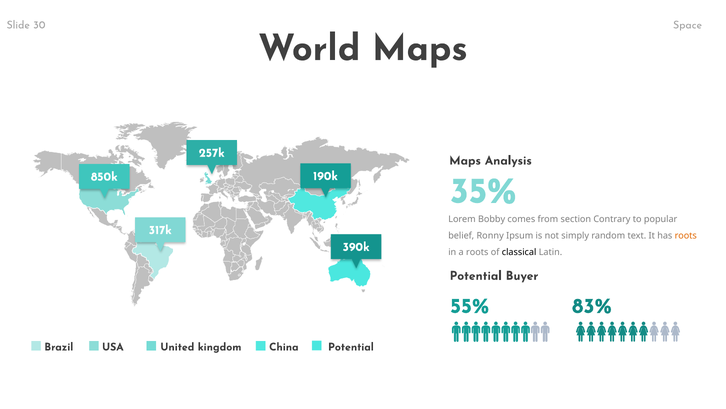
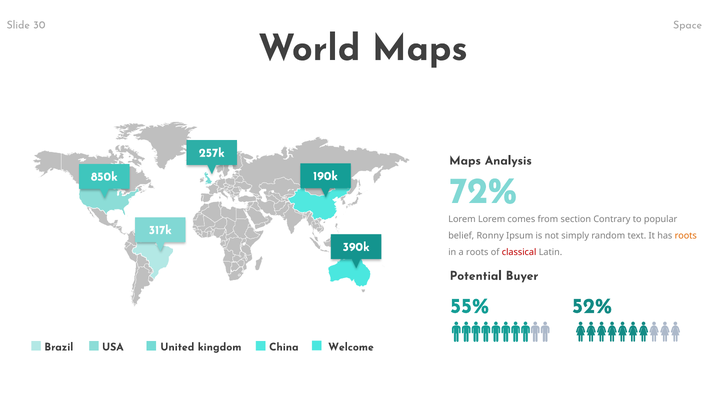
35%: 35% -> 72%
Lorem Bobby: Bobby -> Lorem
classical colour: black -> red
83%: 83% -> 52%
China Potential: Potential -> Welcome
